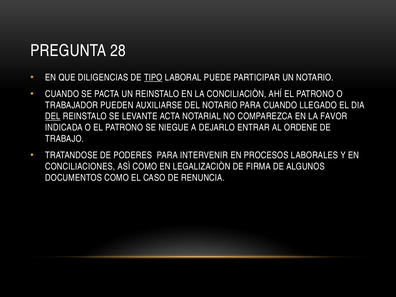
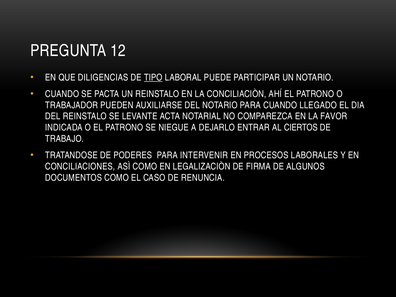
28: 28 -> 12
DEL at (53, 116) underline: present -> none
ORDENE: ORDENE -> CIERTOS
